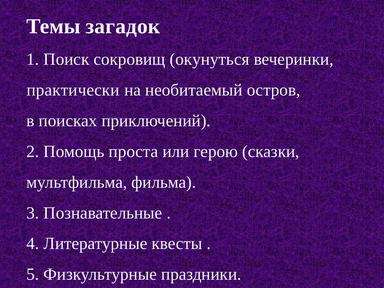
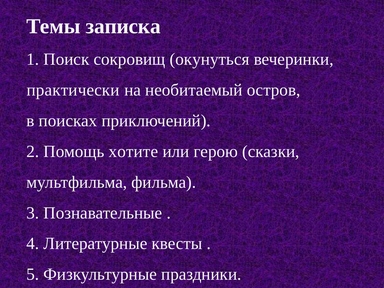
загадок: загадок -> записка
проста: проста -> хотите
